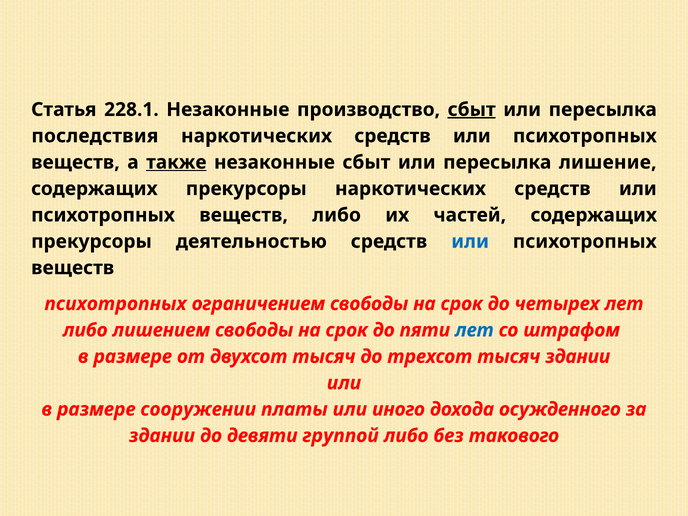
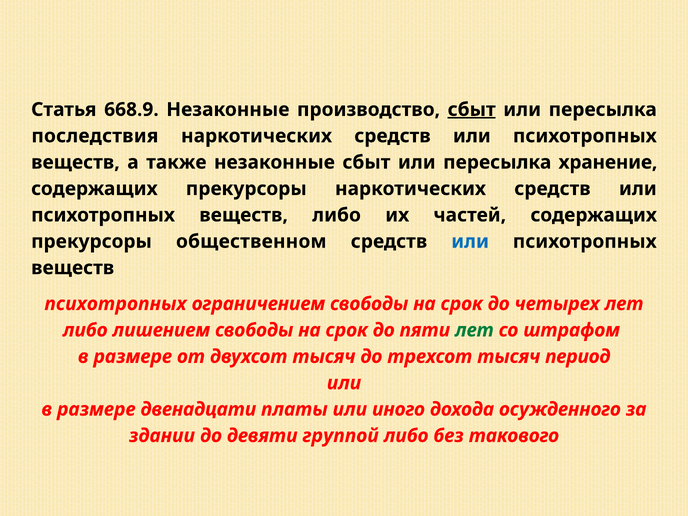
228.1: 228.1 -> 668.9
также underline: present -> none
лишение: лишение -> хранение
деятельностью: деятельностью -> общественном
лет at (474, 330) colour: blue -> green
тысяч здании: здании -> период
сооружении: сооружении -> двенадцати
